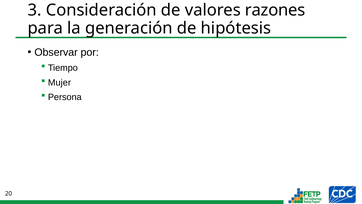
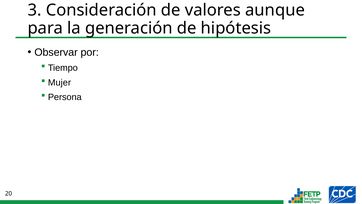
razones: razones -> aunque
